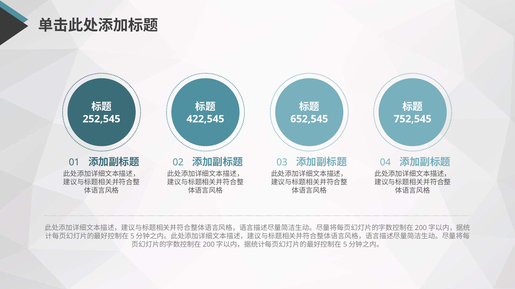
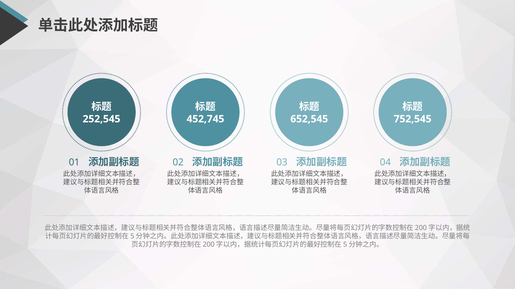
422,545: 422,545 -> 452,745
